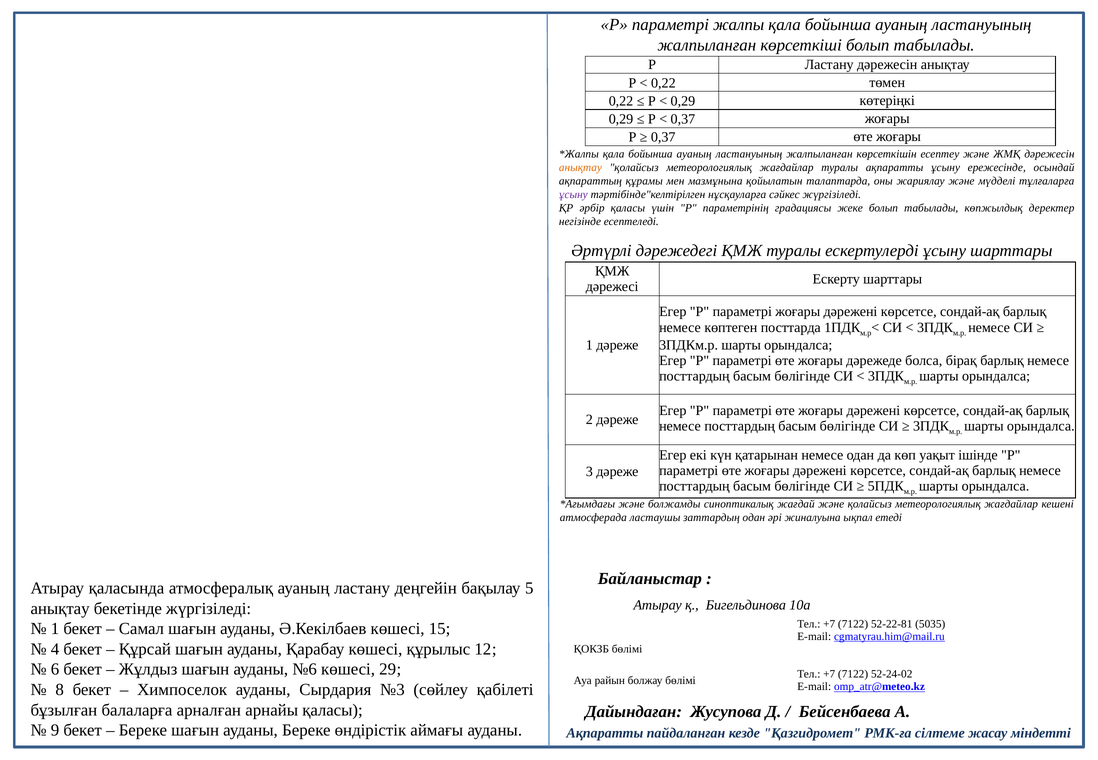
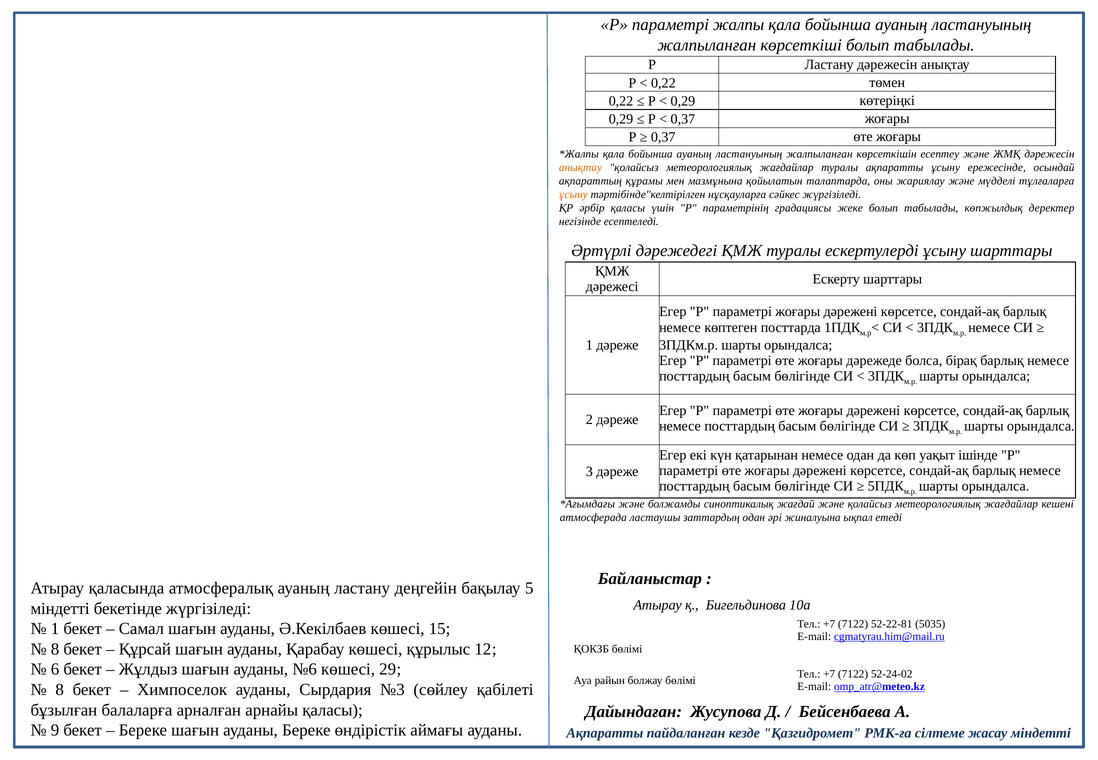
ұсыну at (573, 194) colour: purple -> orange
анықтау at (60, 609): анықтау -> міндетті
4 at (55, 649): 4 -> 8
